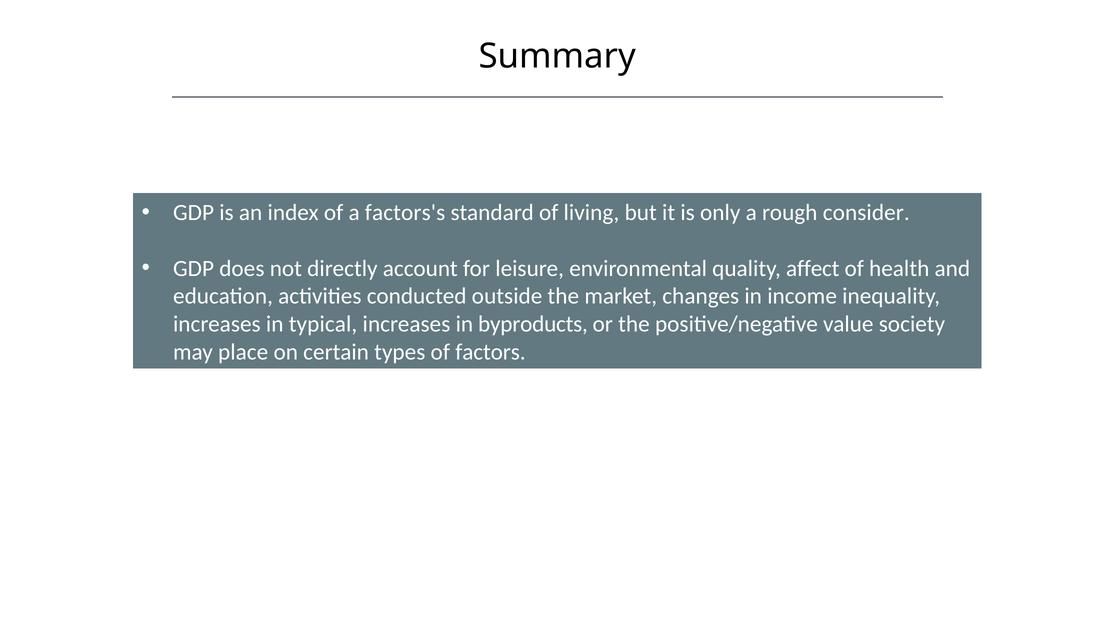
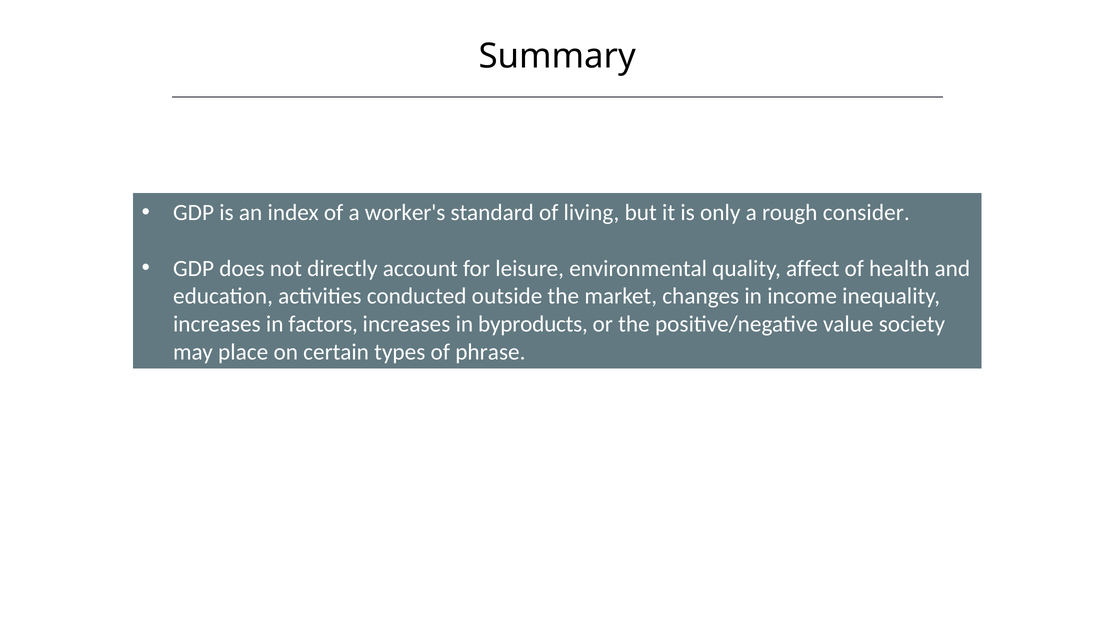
factors's: factors's -> worker's
typical: typical -> factors
factors: factors -> phrase
